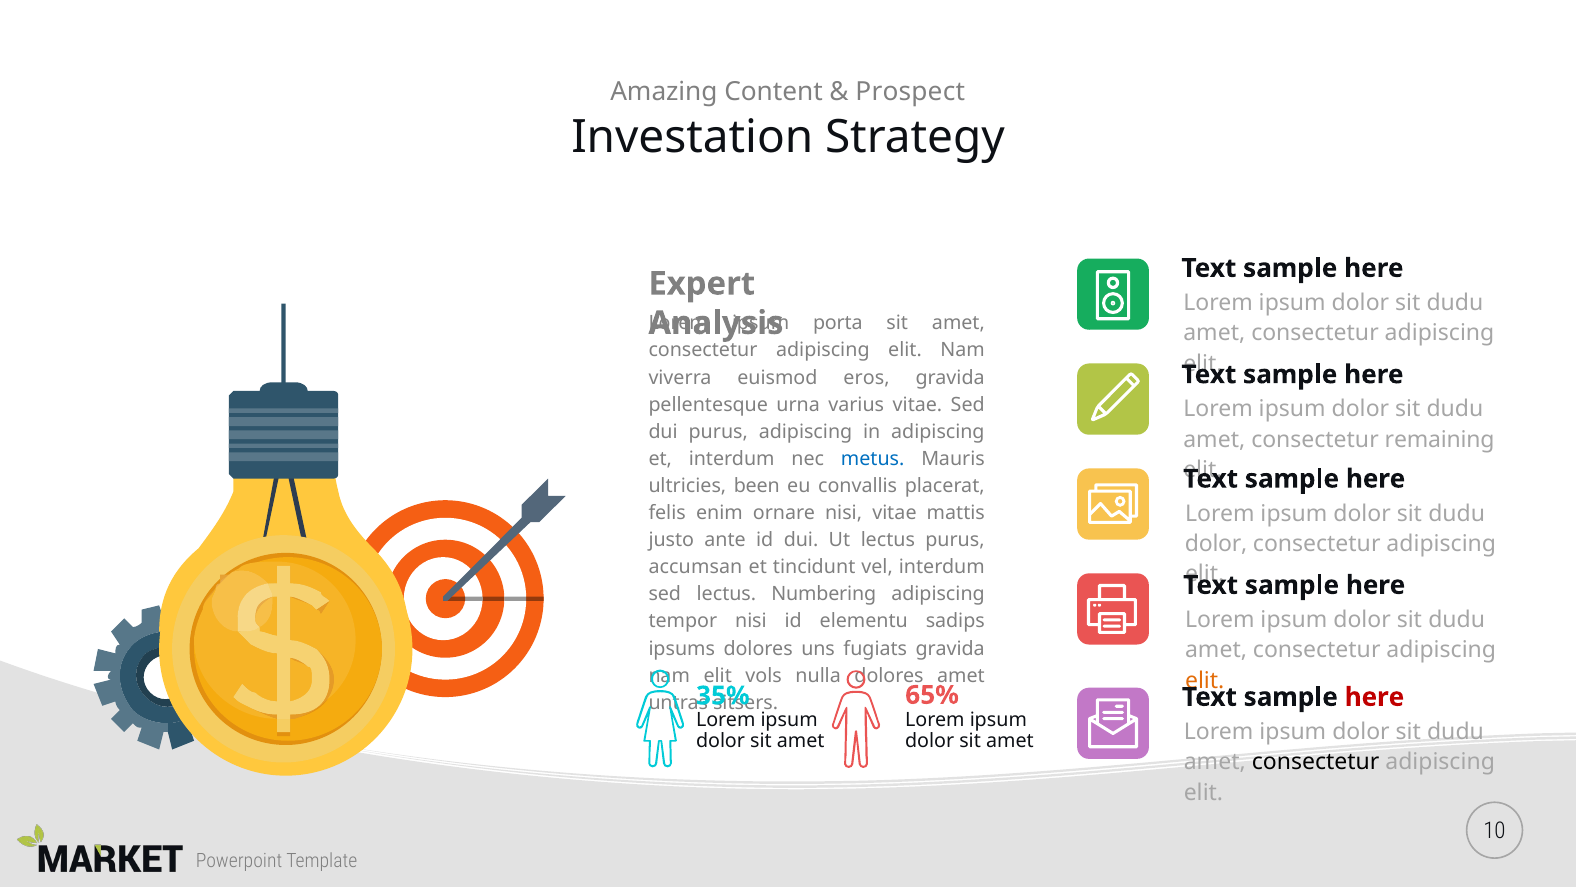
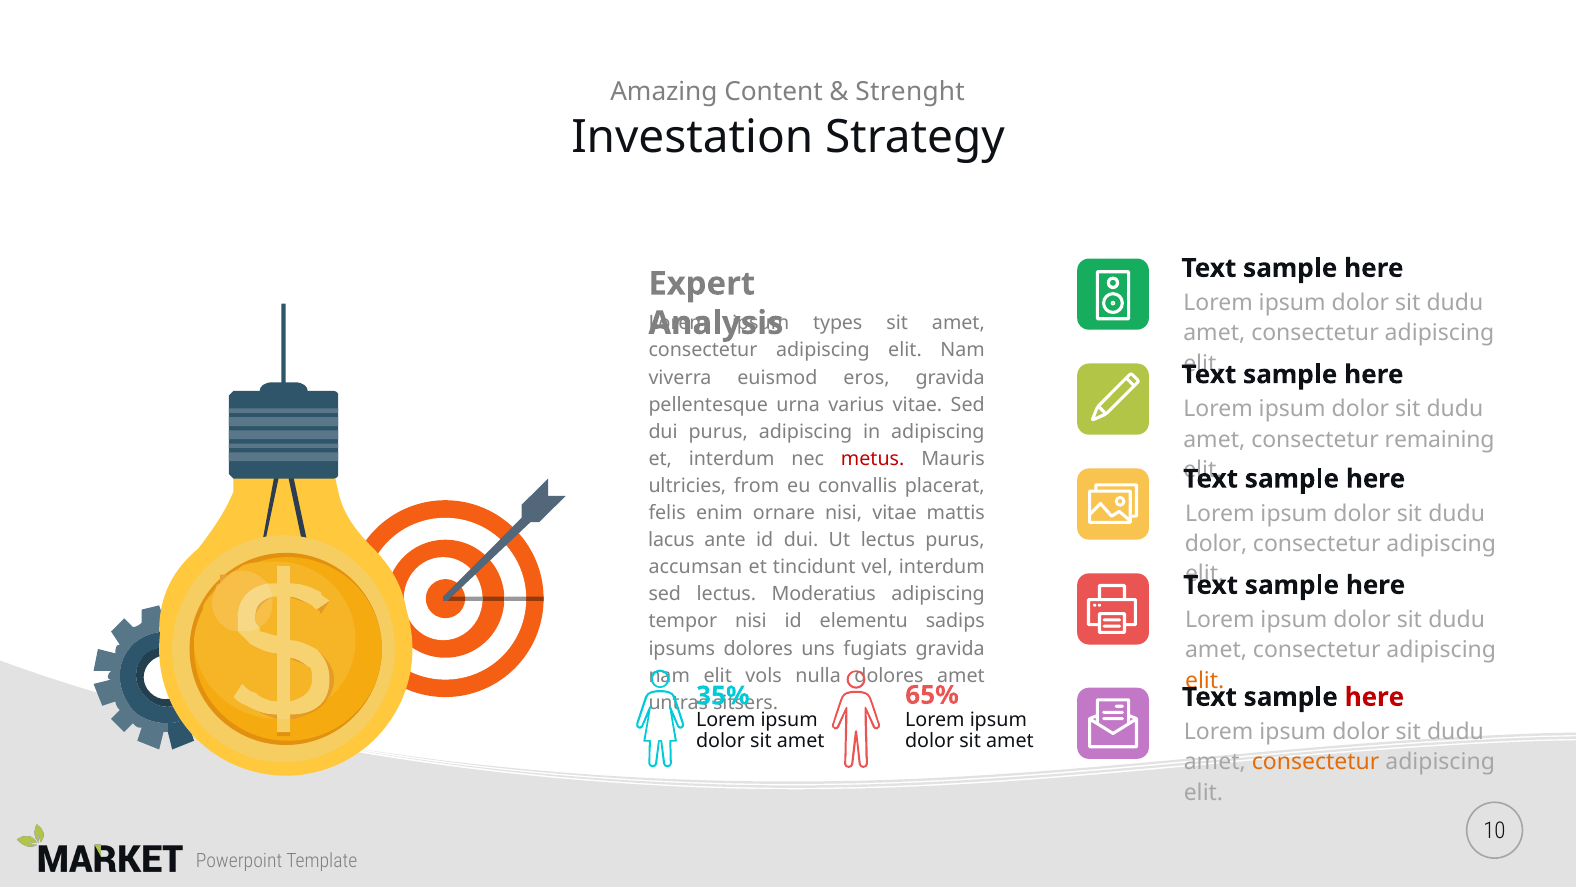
Prospect: Prospect -> Strenght
porta: porta -> types
metus colour: blue -> red
been: been -> from
justo: justo -> lacus
Numbering: Numbering -> Moderatius
consectetur at (1316, 762) colour: black -> orange
